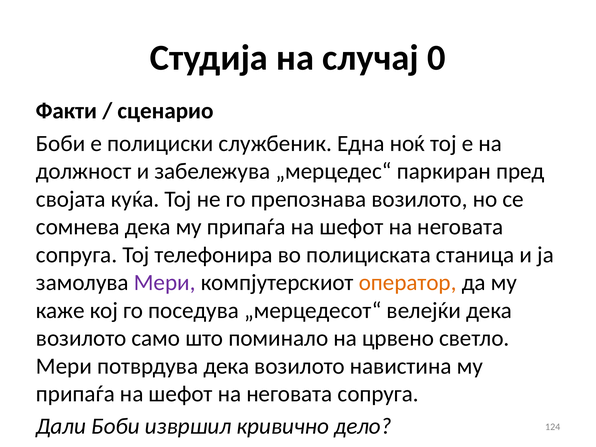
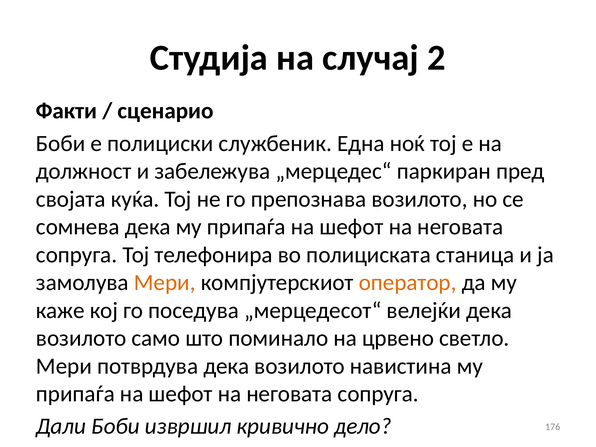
0: 0 -> 2
Мери at (165, 283) colour: purple -> orange
124: 124 -> 176
